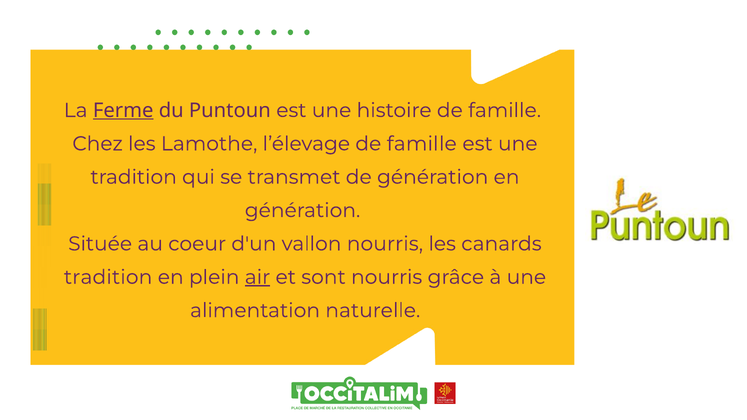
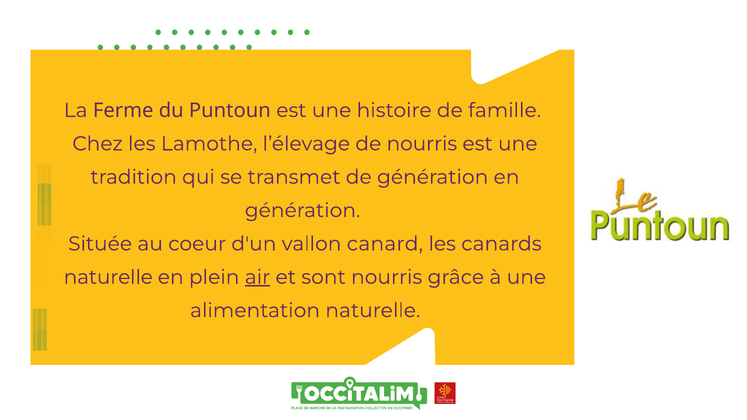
Ferme underline: present -> none
l’élevage de famille: famille -> nourris
vallon nourris: nourris -> canard
tradition at (108, 277): tradition -> naturelle
